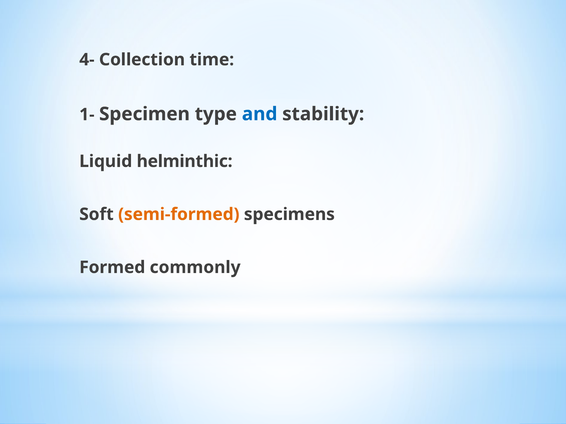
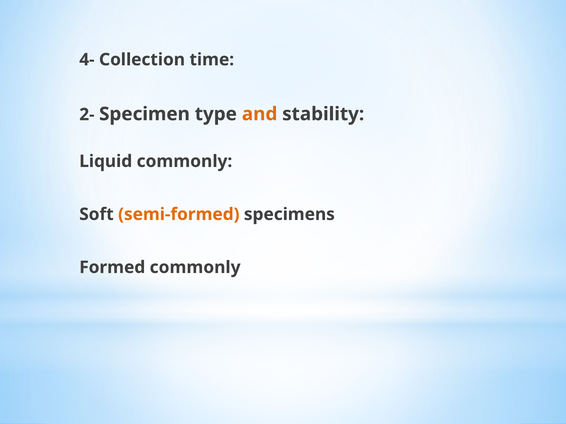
1-: 1- -> 2-
and colour: blue -> orange
Liquid helminthic: helminthic -> commonly
